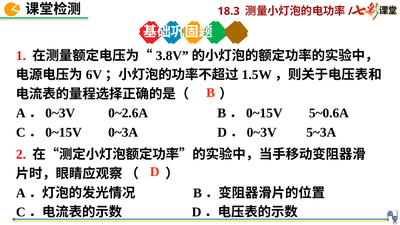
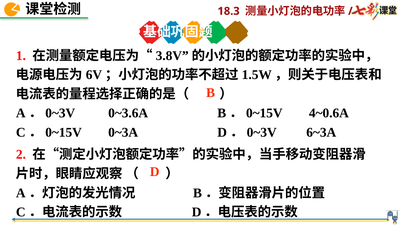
0~2.6A: 0~2.6A -> 0~3.6A
5~0.6A: 5~0.6A -> 4~0.6A
5~3A: 5~3A -> 6~3A
